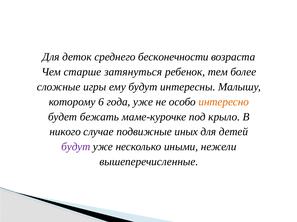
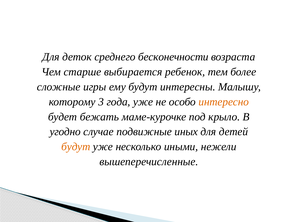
затянуться: затянуться -> выбирается
6: 6 -> 3
никого: никого -> угодно
будут at (76, 147) colour: purple -> orange
